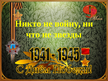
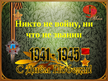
звезды: звезды -> звании
